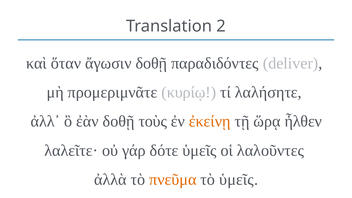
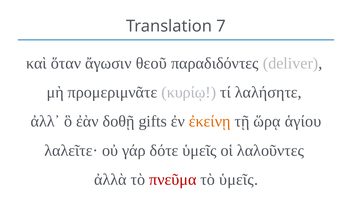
2: 2 -> 7
ἄγωσιν δοθῇ: δοθῇ -> θεοῦ
τοὺς: τοὺς -> gifts
ἦλθεν: ἦλθεν -> ἁγίου
πνεῦμα colour: orange -> red
